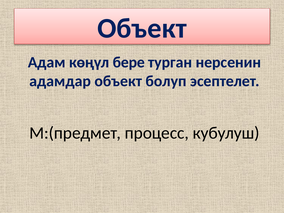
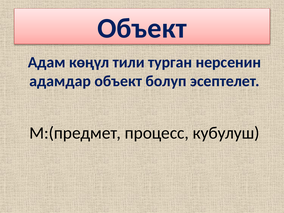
бере: бере -> тили
